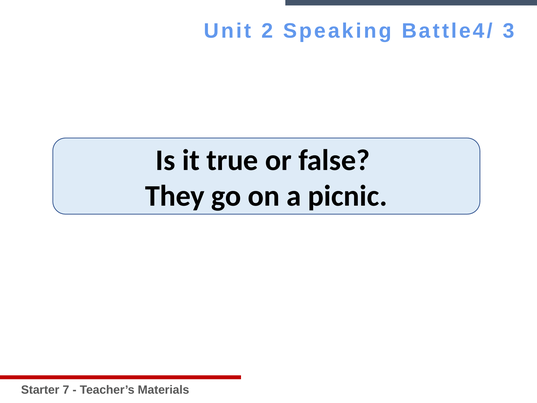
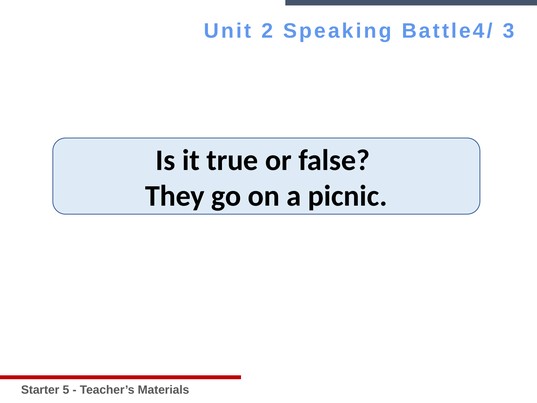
7: 7 -> 5
